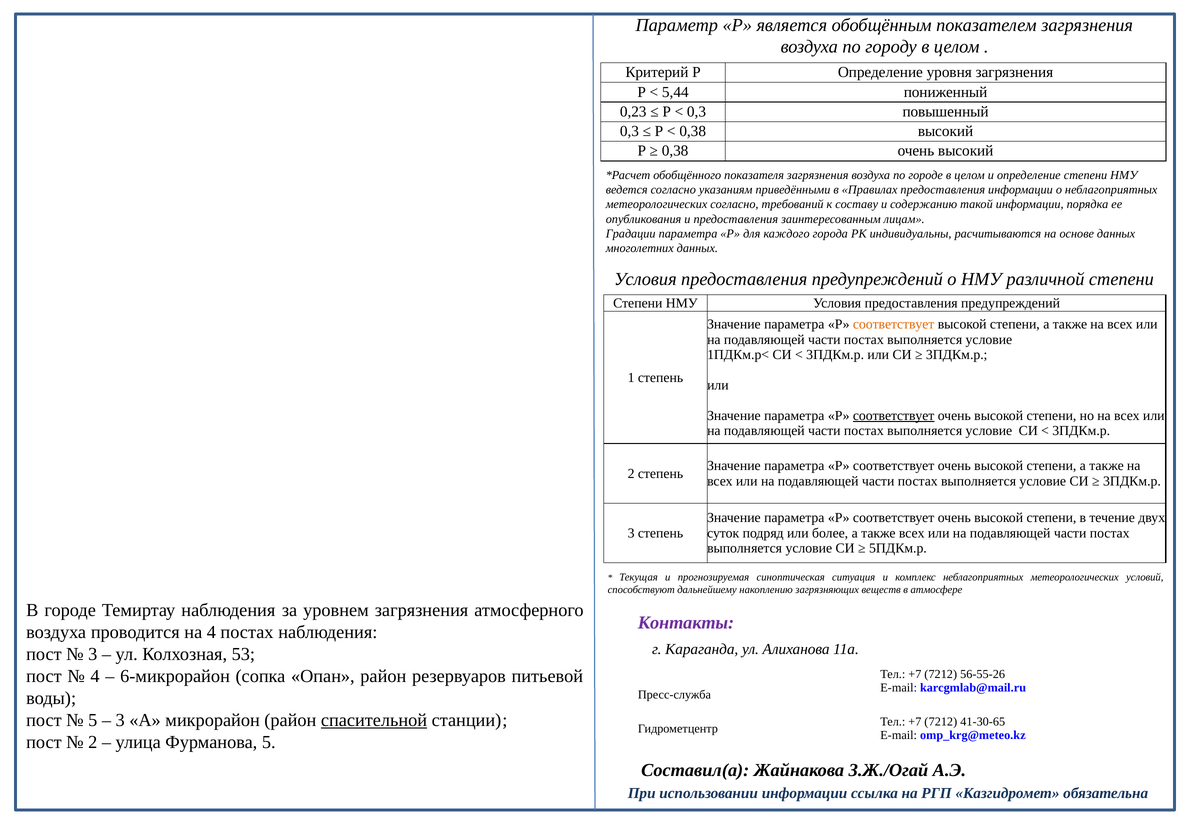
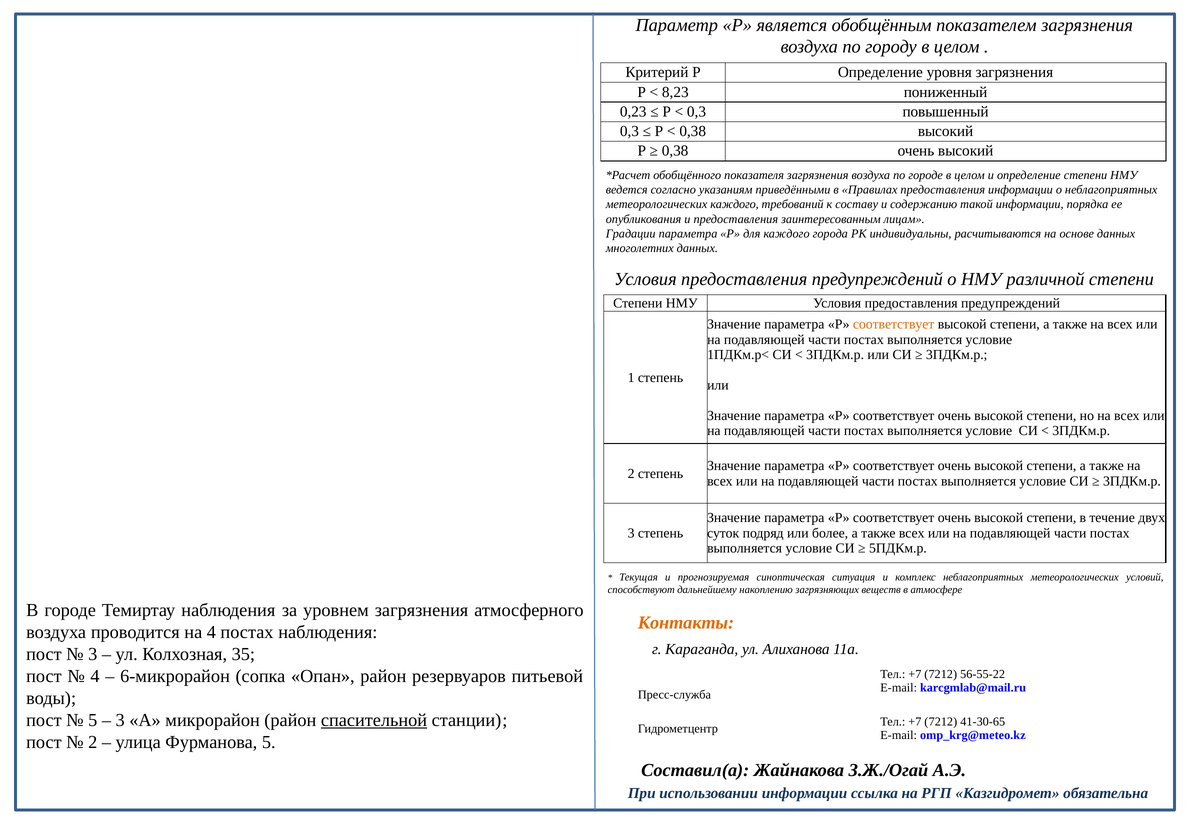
5,44: 5,44 -> 8,23
метеорологических согласно: согласно -> каждого
соответствует at (894, 416) underline: present -> none
Контакты colour: purple -> orange
53: 53 -> 35
56-55-26: 56-55-26 -> 56-55-22
